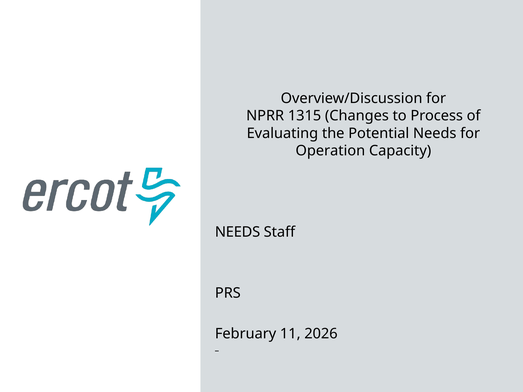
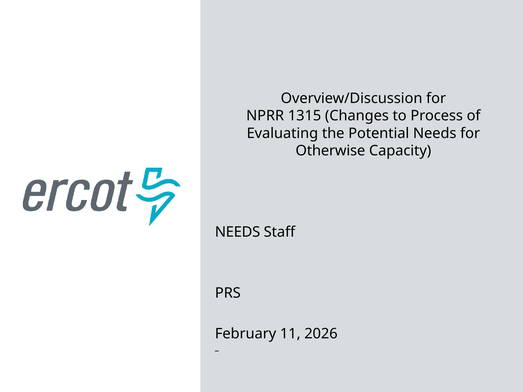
Operation: Operation -> Otherwise
